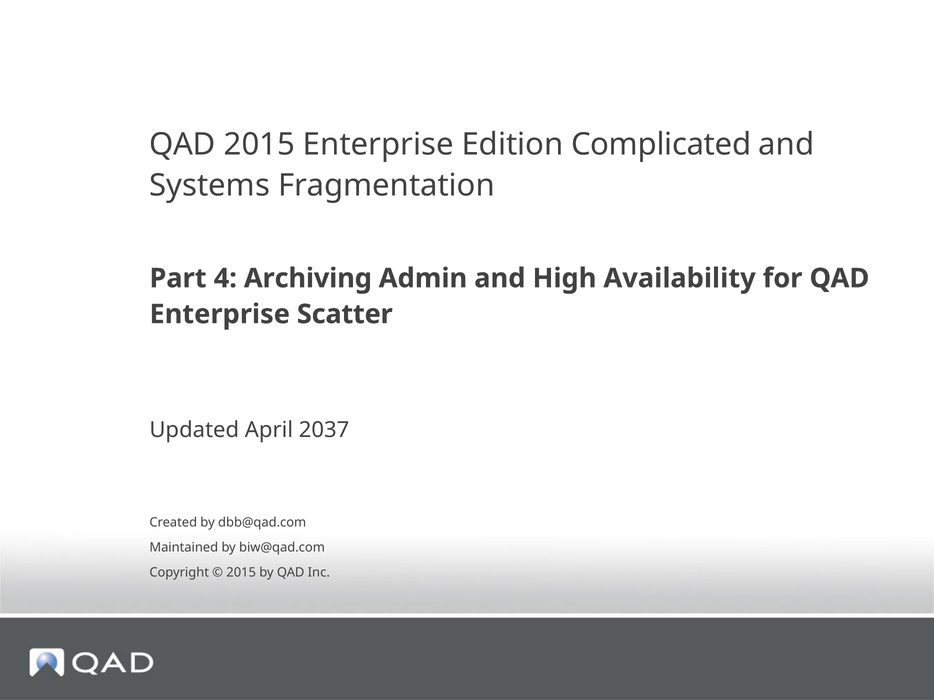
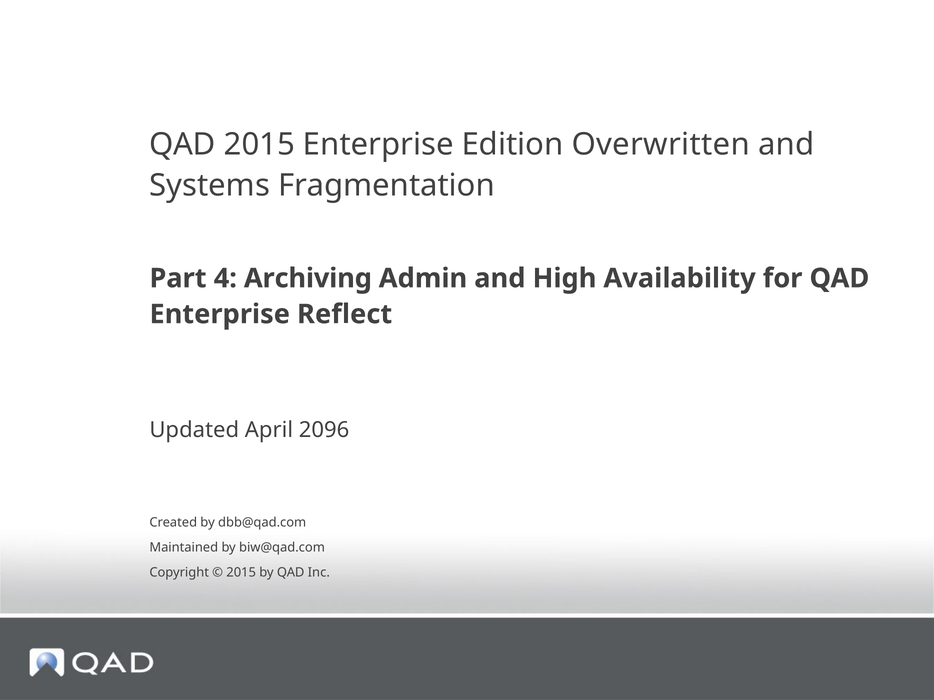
Complicated: Complicated -> Overwritten
Scatter: Scatter -> Reflect
2037: 2037 -> 2096
